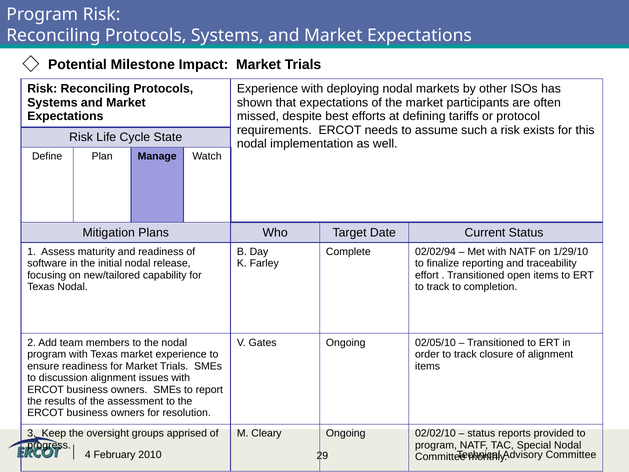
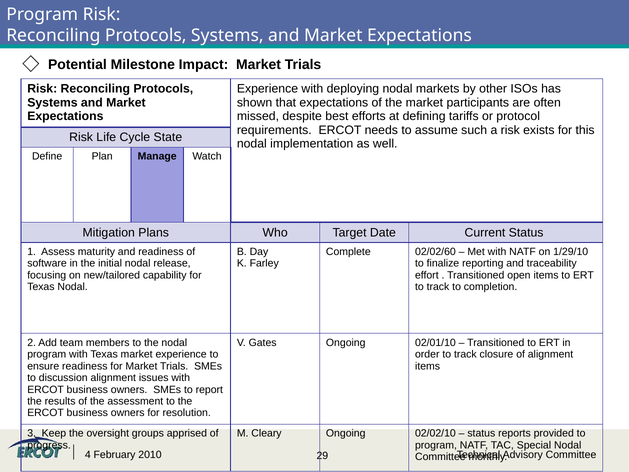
02/02/94: 02/02/94 -> 02/02/60
02/05/10: 02/05/10 -> 02/01/10
